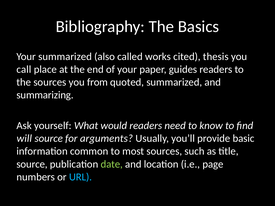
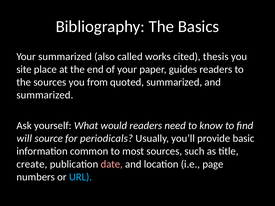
call: call -> site
summarizing at (45, 95): summarizing -> summarized
arguments: arguments -> periodicals
source at (32, 164): source -> create
date colour: light green -> pink
